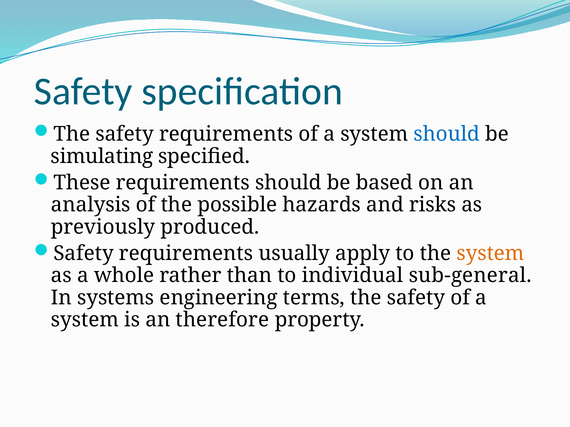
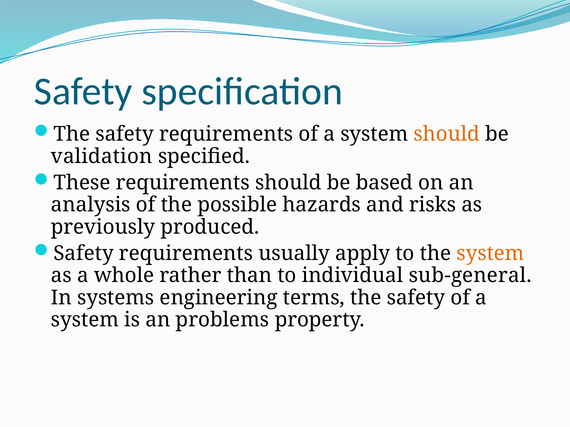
should at (447, 134) colour: blue -> orange
simulating: simulating -> validation
therefore: therefore -> problems
